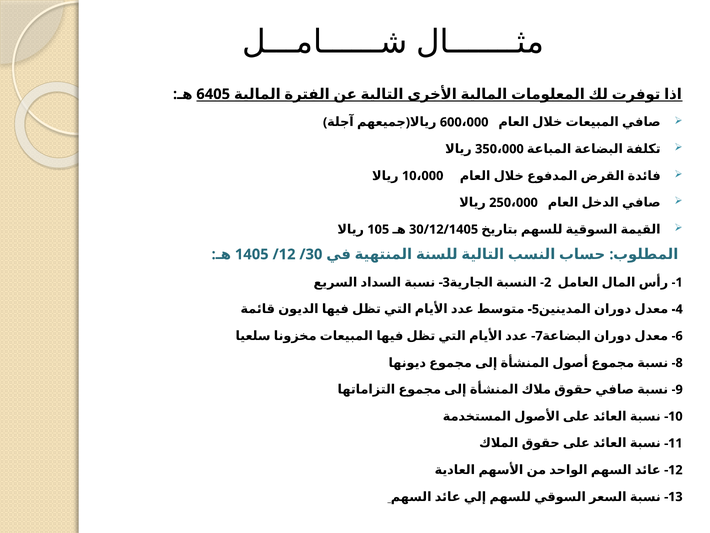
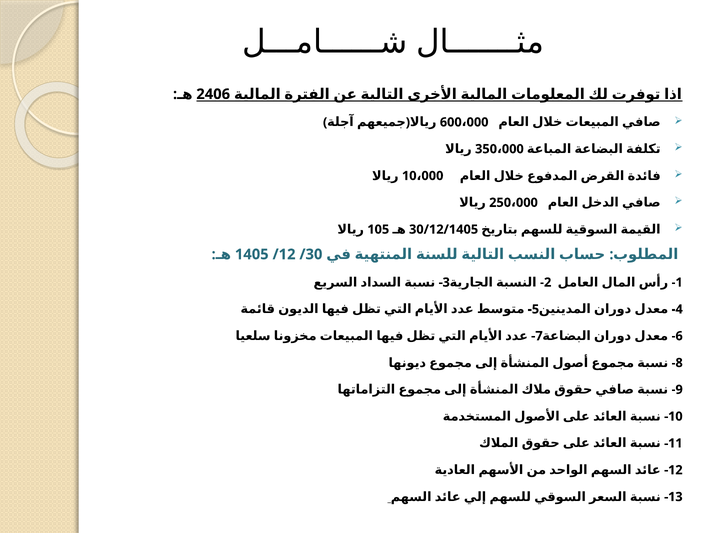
6405: 6405 -> 2406
